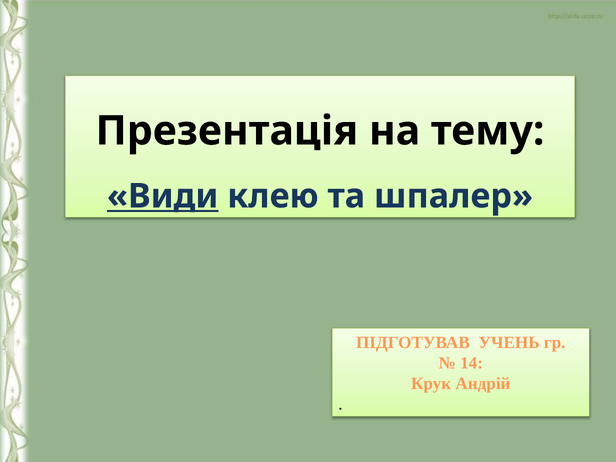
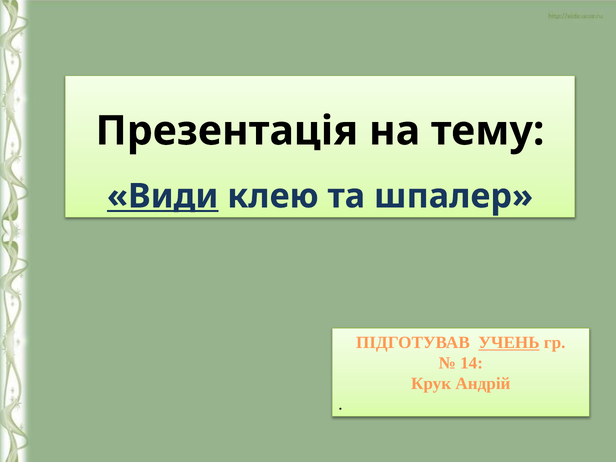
УЧЕНЬ underline: none -> present
